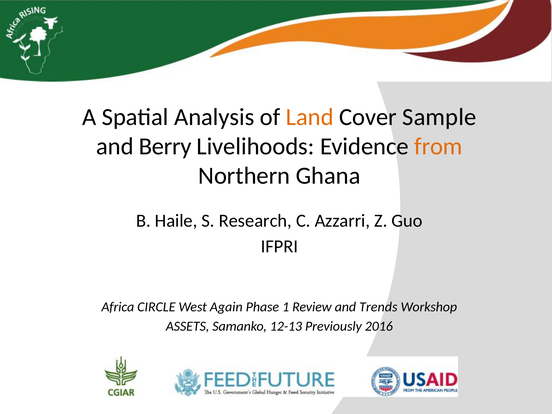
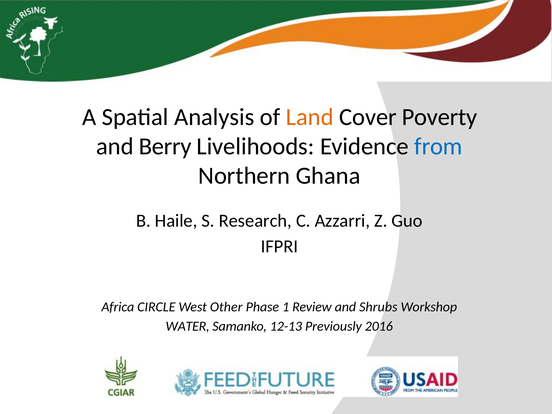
Sample: Sample -> Poverty
from colour: orange -> blue
Again: Again -> Other
Trends: Trends -> Shrubs
ASSETS: ASSETS -> WATER
